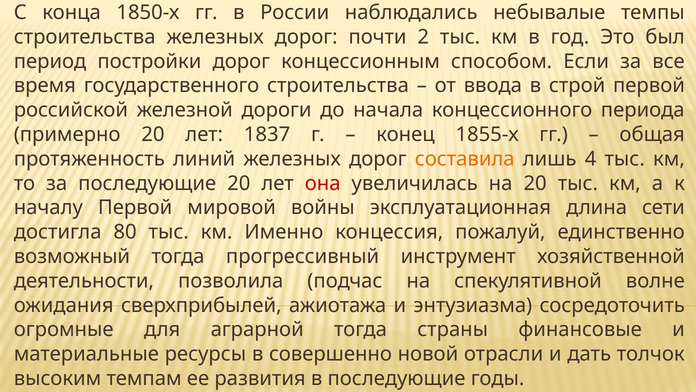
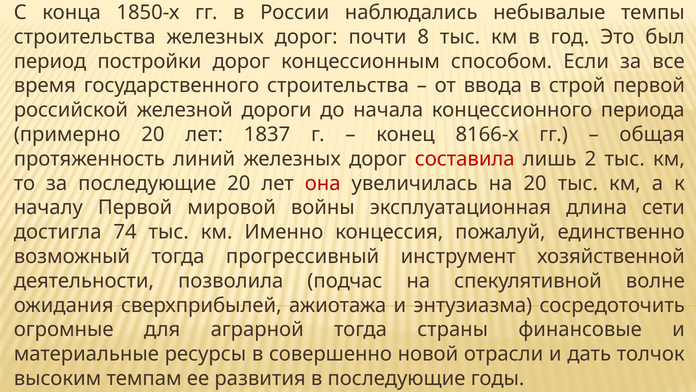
2: 2 -> 8
1855-х: 1855-х -> 8166-х
составила colour: orange -> red
4: 4 -> 2
80: 80 -> 74
